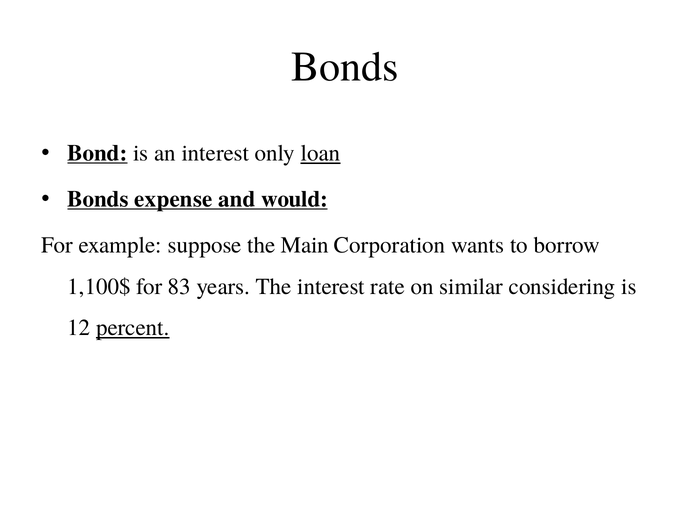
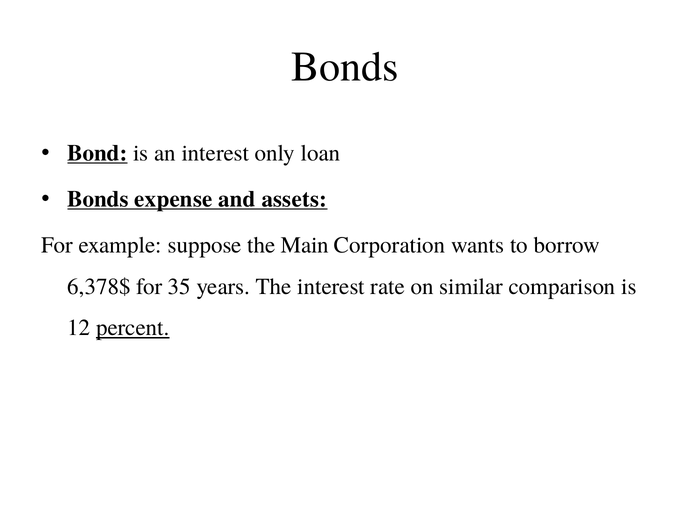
loan underline: present -> none
would: would -> assets
1,100$: 1,100$ -> 6,378$
83: 83 -> 35
considering: considering -> comparison
